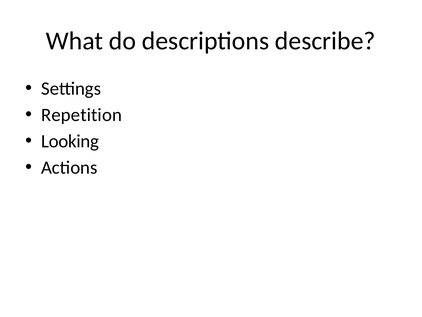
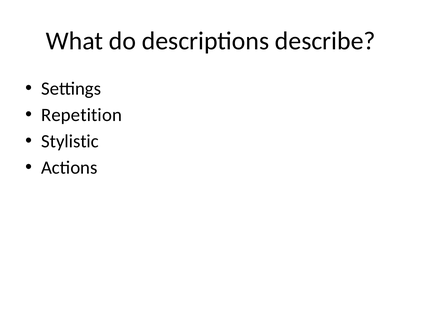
Looking: Looking -> Stylistic
